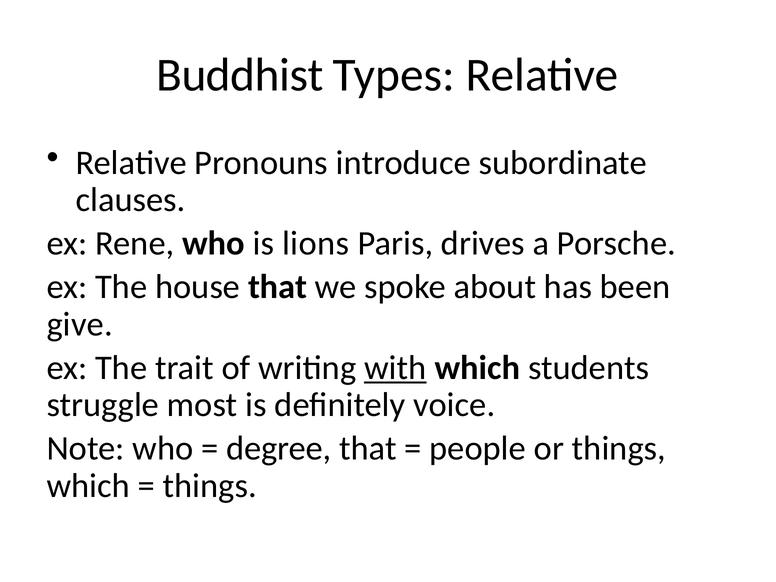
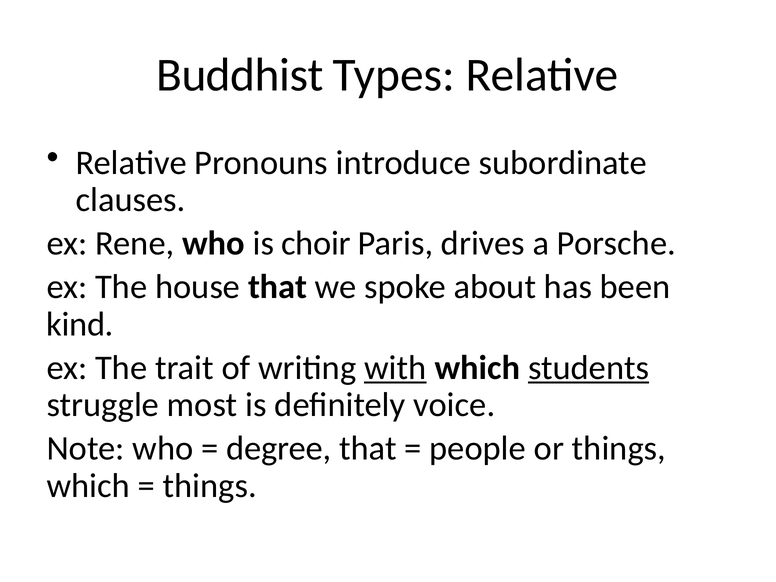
lions: lions -> choir
give: give -> kind
students underline: none -> present
